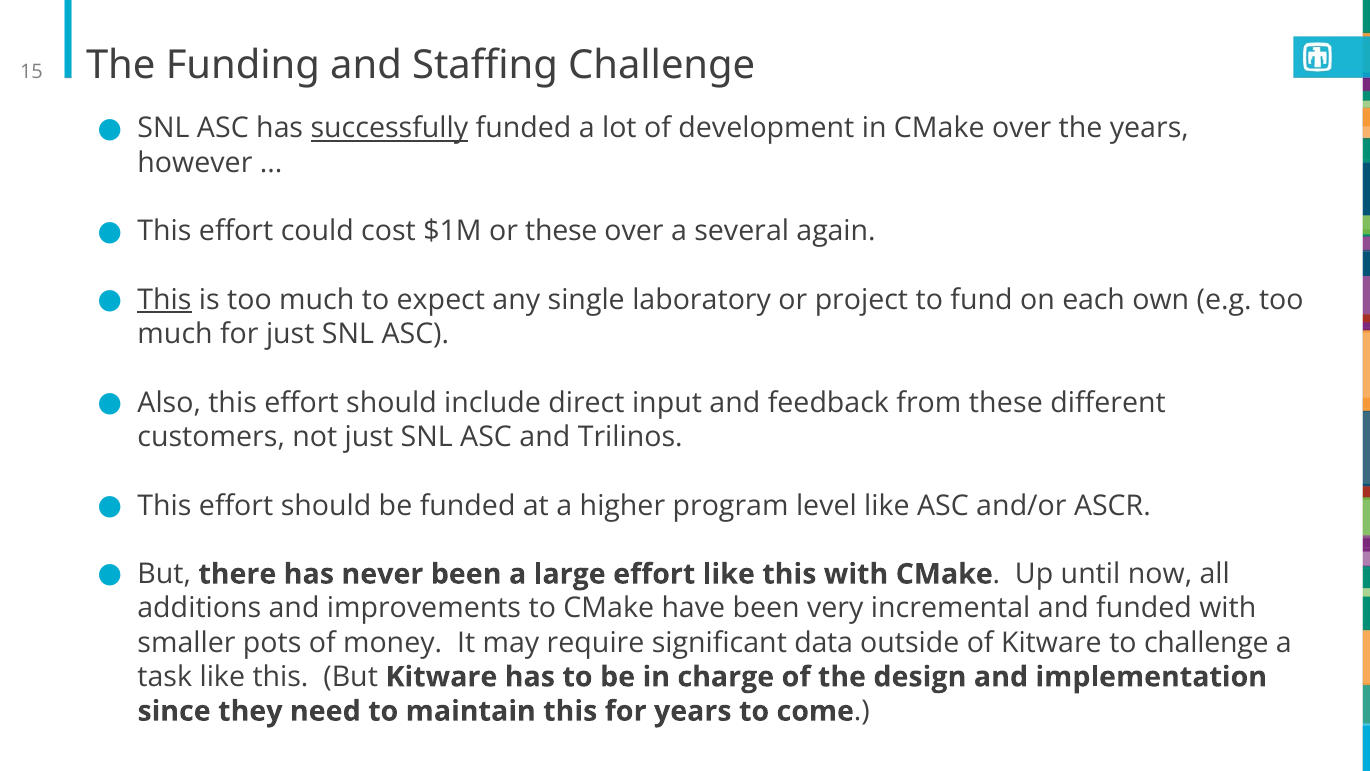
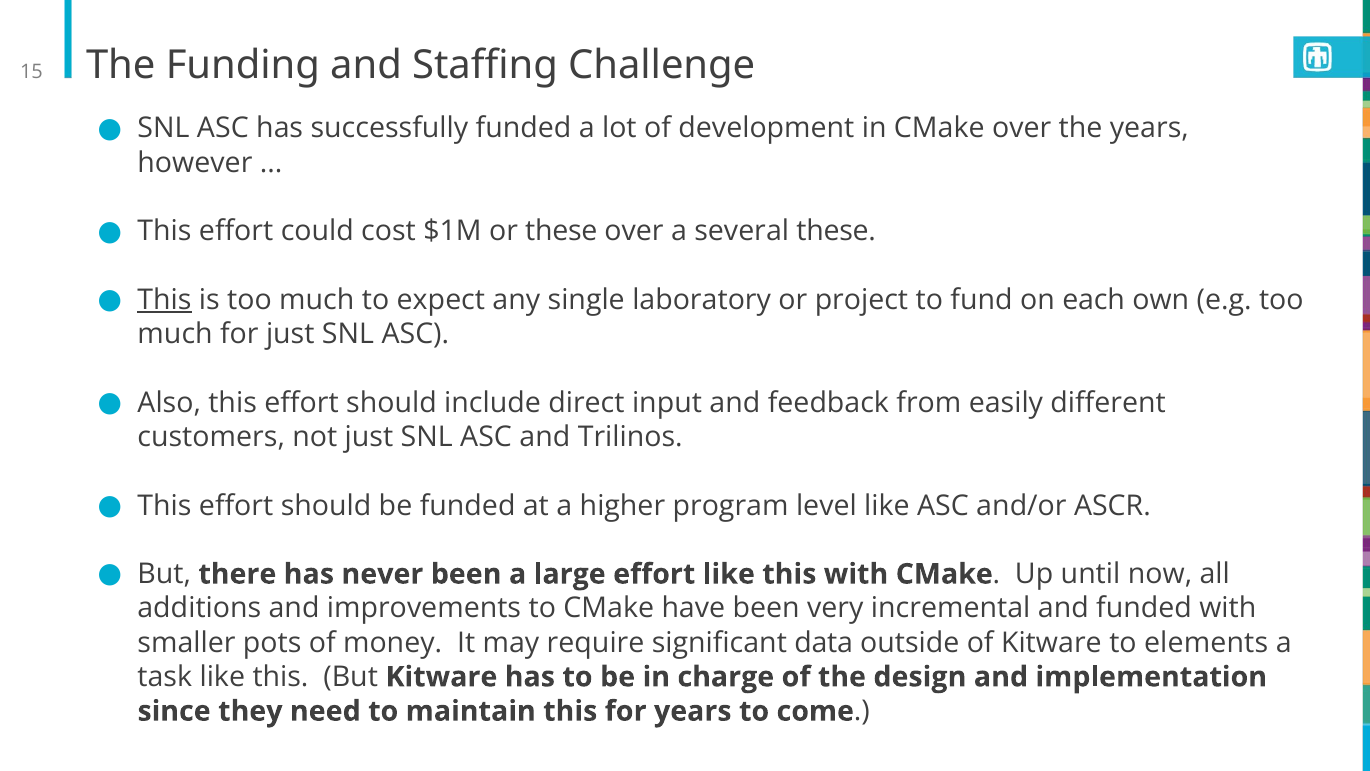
successfully underline: present -> none
several again: again -> these
from these: these -> easily
to challenge: challenge -> elements
